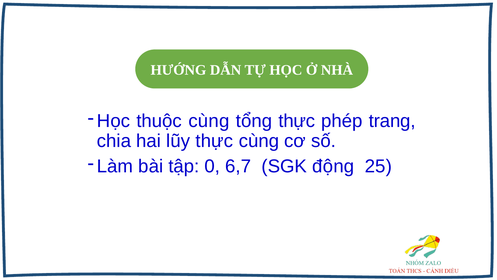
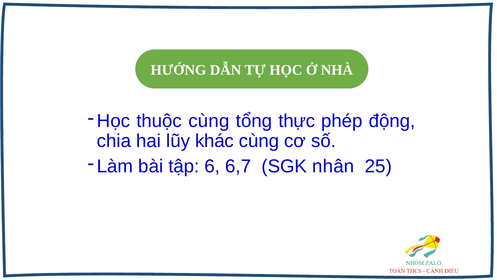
trang: trang -> động
lũy thực: thực -> khác
0: 0 -> 6
động: động -> nhân
